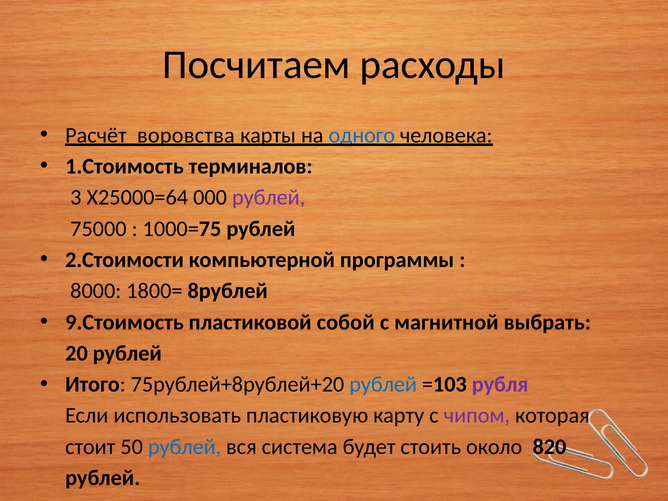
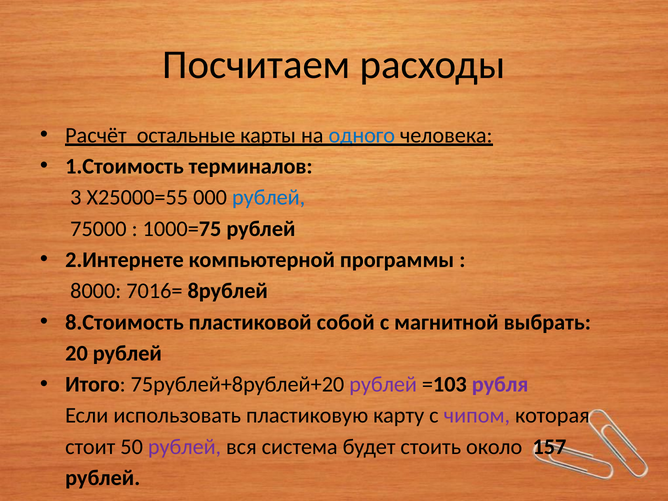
воровства: воровства -> остальные
Х25000=64: Х25000=64 -> Х25000=55
рублей at (269, 197) colour: purple -> blue
2.Стоимости: 2.Стоимости -> 2.Интернете
1800=: 1800= -> 7016=
9.Стоимость: 9.Стоимость -> 8.Стоимость
рублей at (383, 384) colour: blue -> purple
рублей at (185, 447) colour: blue -> purple
820: 820 -> 157
